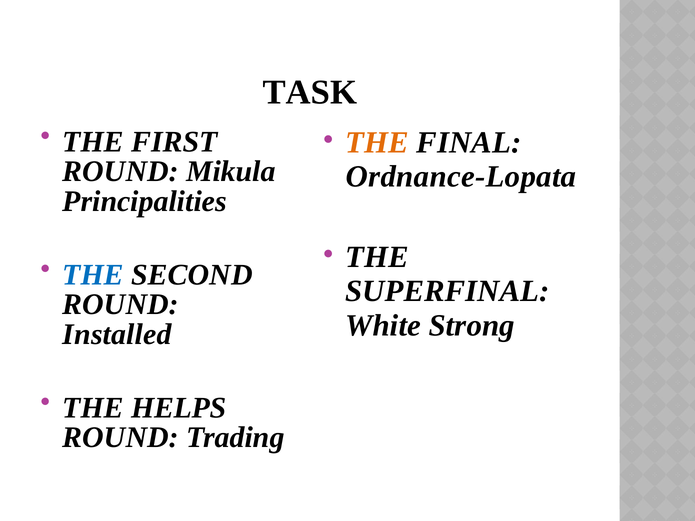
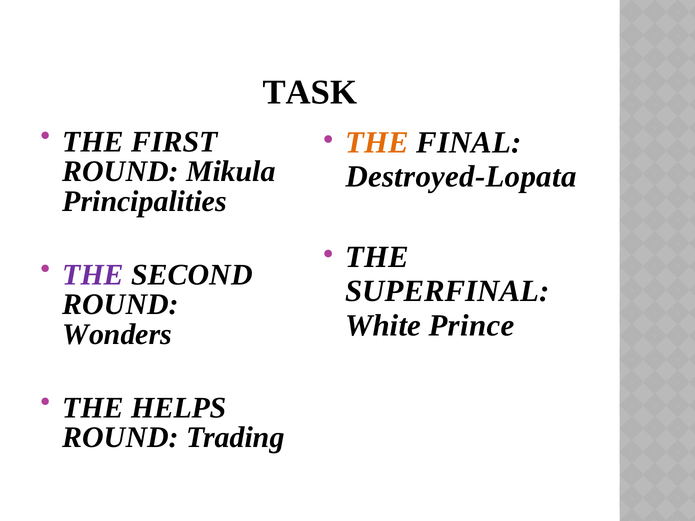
Ordnance-Lopata: Ordnance-Lopata -> Destroyed-Lopata
THE at (93, 275) colour: blue -> purple
Strong: Strong -> Prince
Installed: Installed -> Wonders
